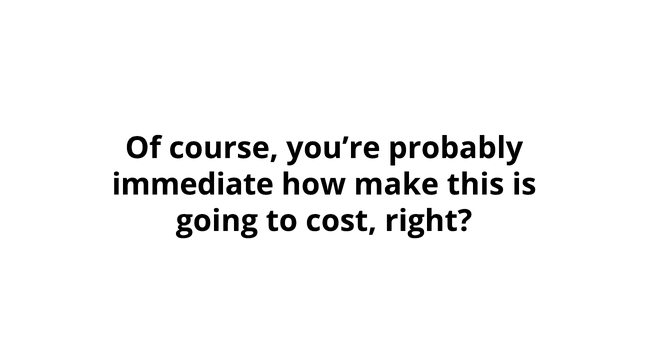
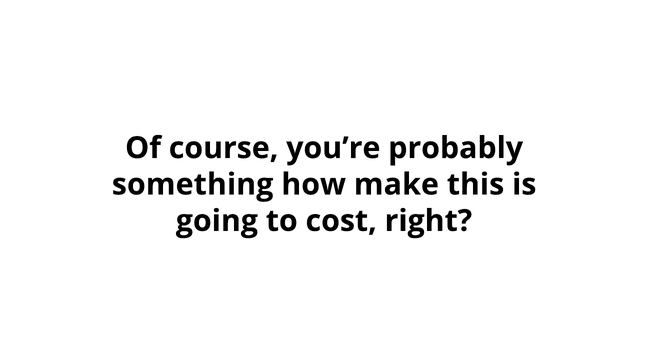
immediate: immediate -> something
